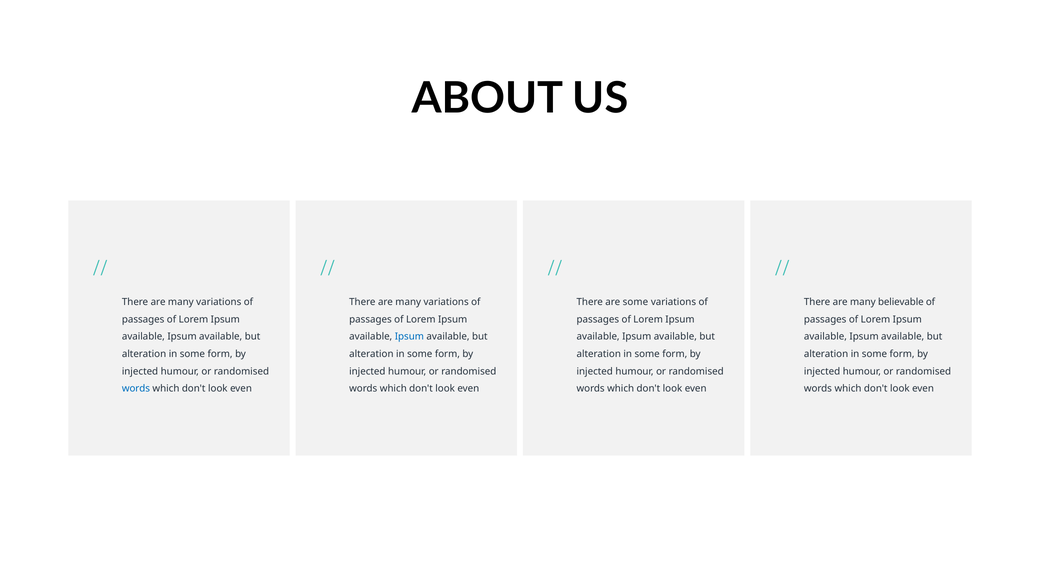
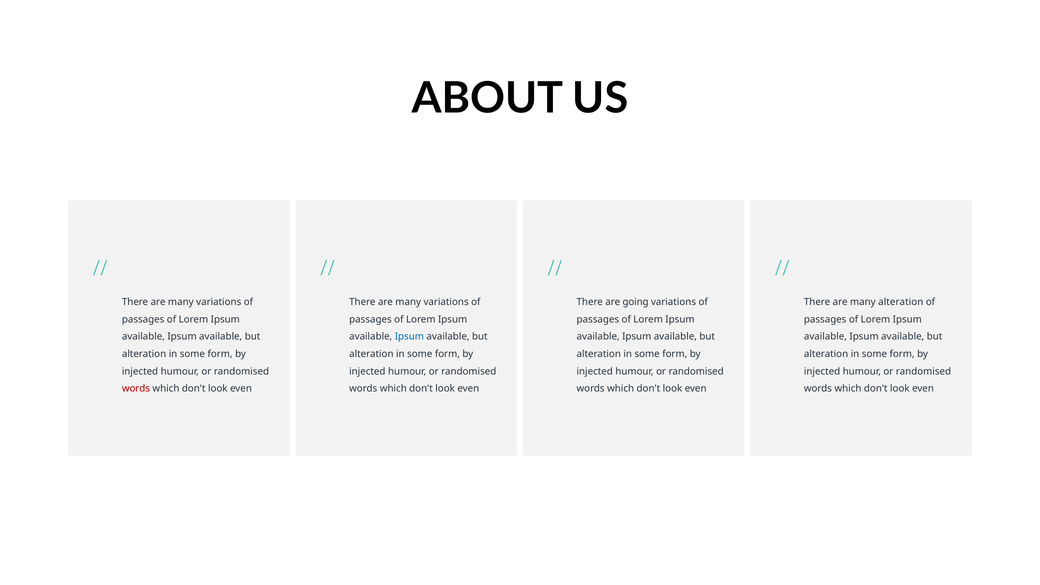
are some: some -> going
many believable: believable -> alteration
words at (136, 389) colour: blue -> red
